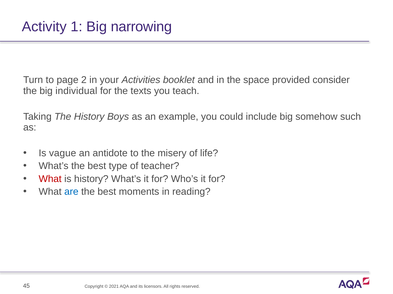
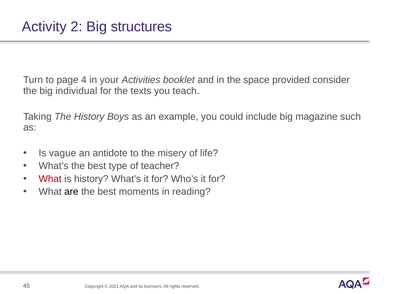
1: 1 -> 2
narrowing: narrowing -> structures
2: 2 -> 4
somehow: somehow -> magazine
are colour: blue -> black
